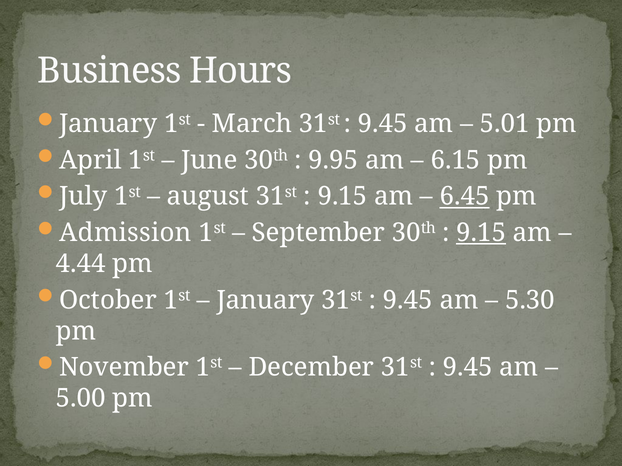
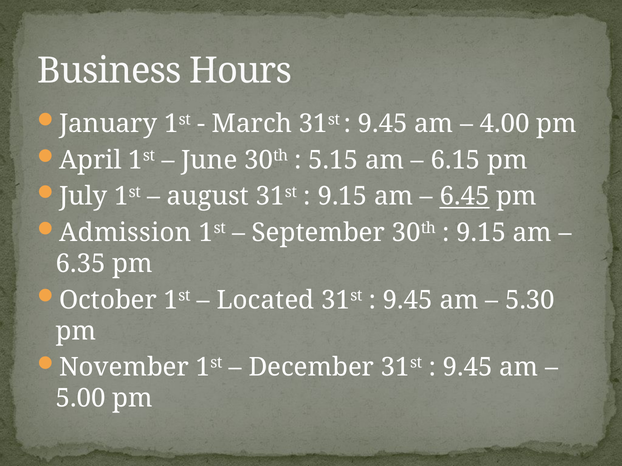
5.01: 5.01 -> 4.00
9.95: 9.95 -> 5.15
9.15 at (481, 233) underline: present -> none
4.44: 4.44 -> 6.35
January at (266, 300): January -> Located
